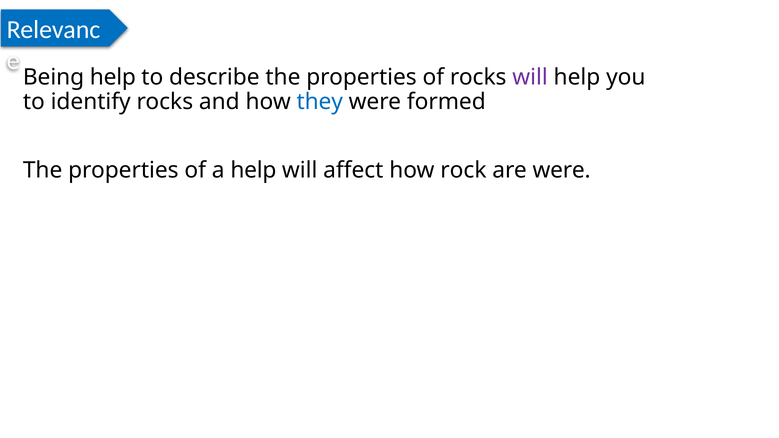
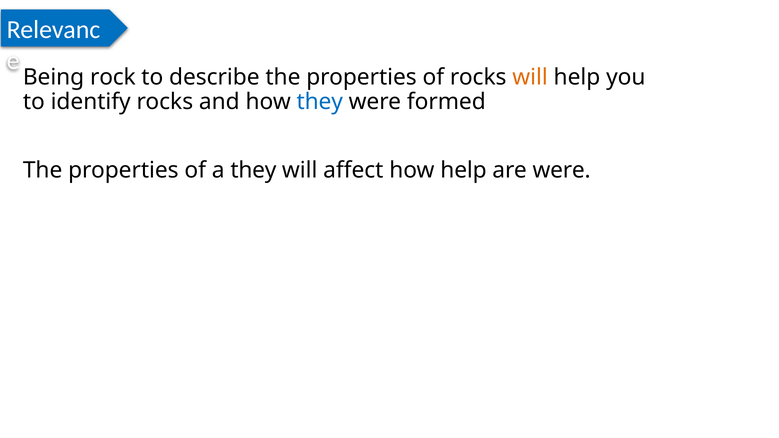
Being help: help -> rock
will at (530, 77) colour: purple -> orange
a help: help -> they
how rock: rock -> help
